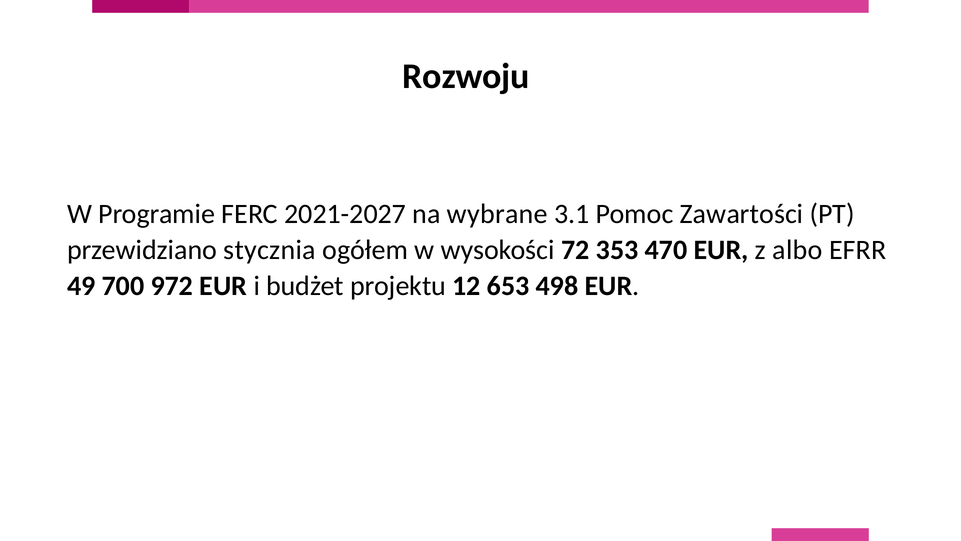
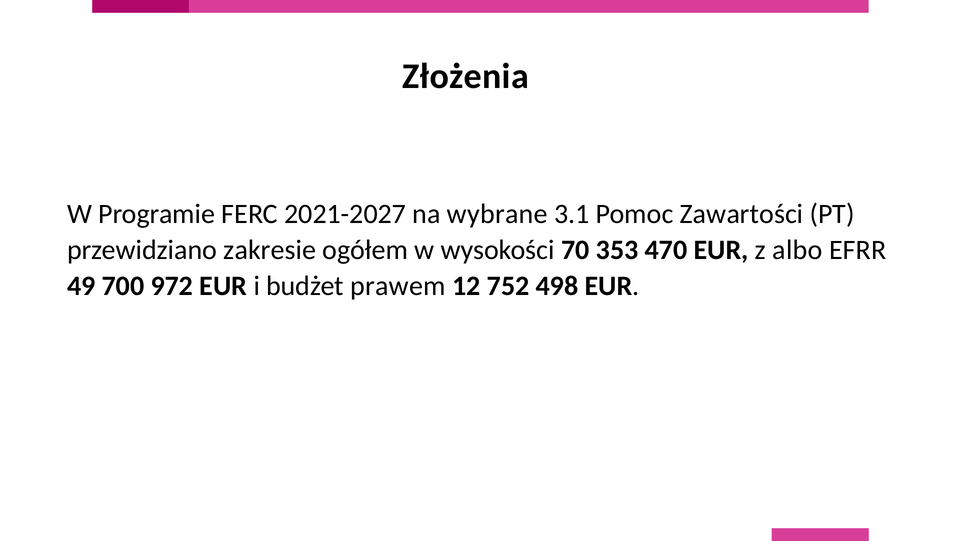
Rozwoju: Rozwoju -> Złożenia
stycznia: stycznia -> zakresie
72: 72 -> 70
projektu: projektu -> prawem
653: 653 -> 752
